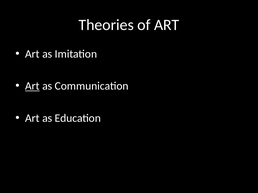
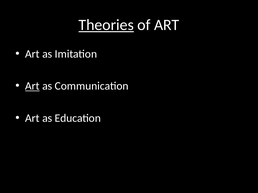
Theories underline: none -> present
